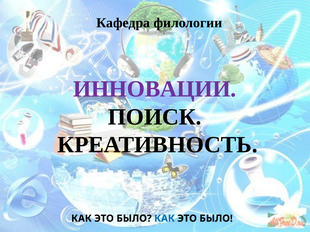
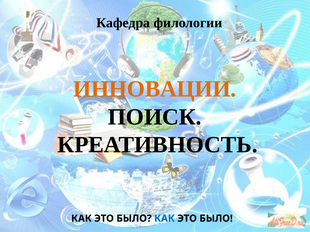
ИННОВАЦИИ colour: purple -> orange
